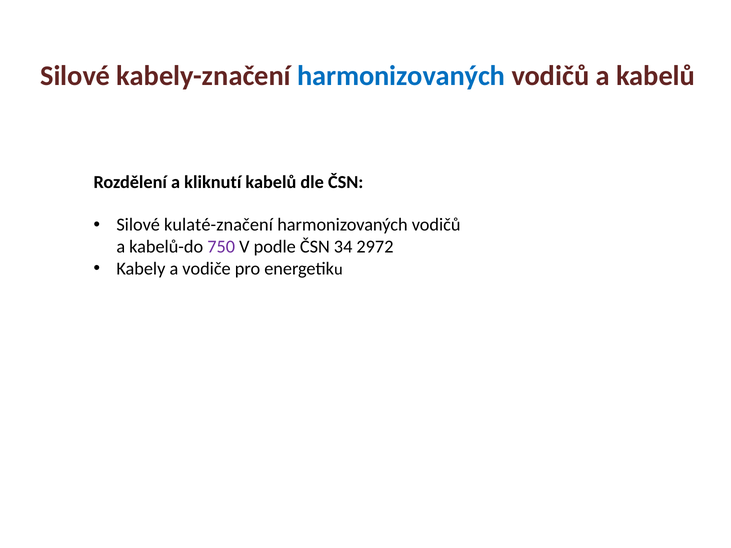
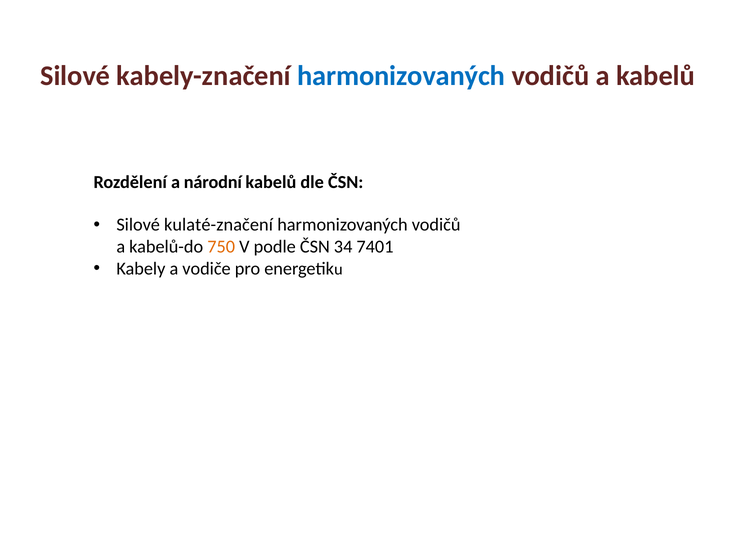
kliknutí: kliknutí -> národní
750 colour: purple -> orange
2972: 2972 -> 7401
